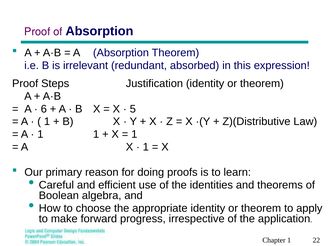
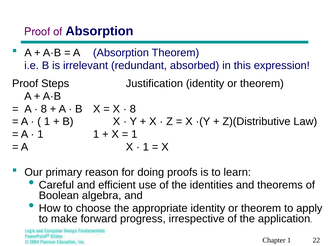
6 at (44, 109): 6 -> 8
5 at (133, 109): 5 -> 8
